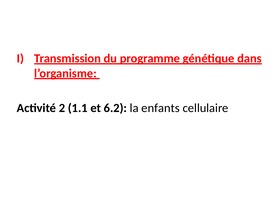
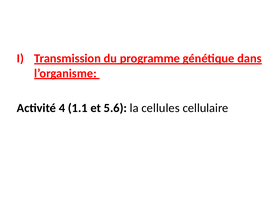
2: 2 -> 4
6.2: 6.2 -> 5.6
enfants: enfants -> cellules
